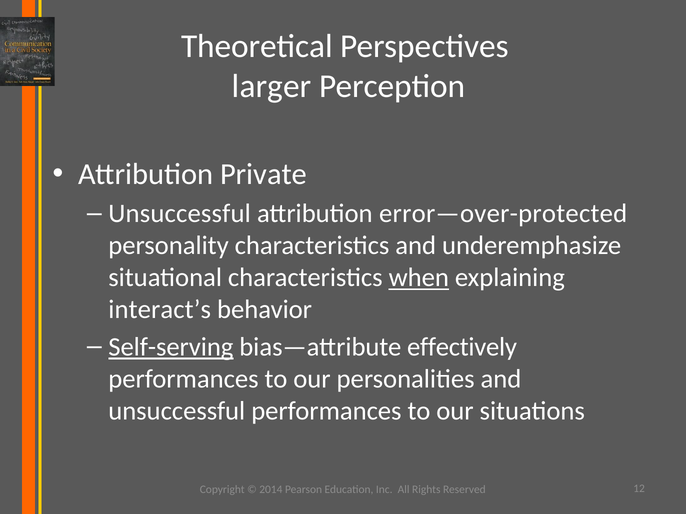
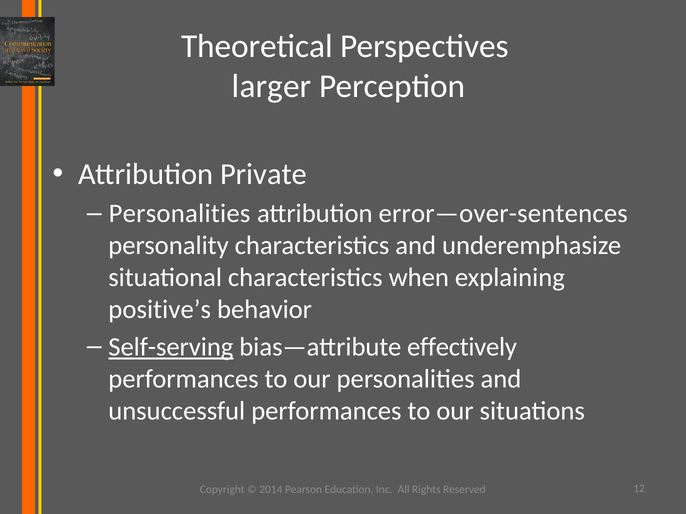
Unsuccessful at (180, 214): Unsuccessful -> Personalities
error—over-protected: error—over-protected -> error—over-sentences
when underline: present -> none
interact’s: interact’s -> positive’s
